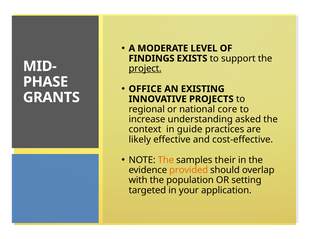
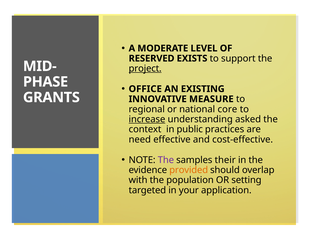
FINDINGS: FINDINGS -> RESERVED
PROJECTS: PROJECTS -> MEASURE
increase underline: none -> present
guide: guide -> public
likely: likely -> need
The at (166, 160) colour: orange -> purple
